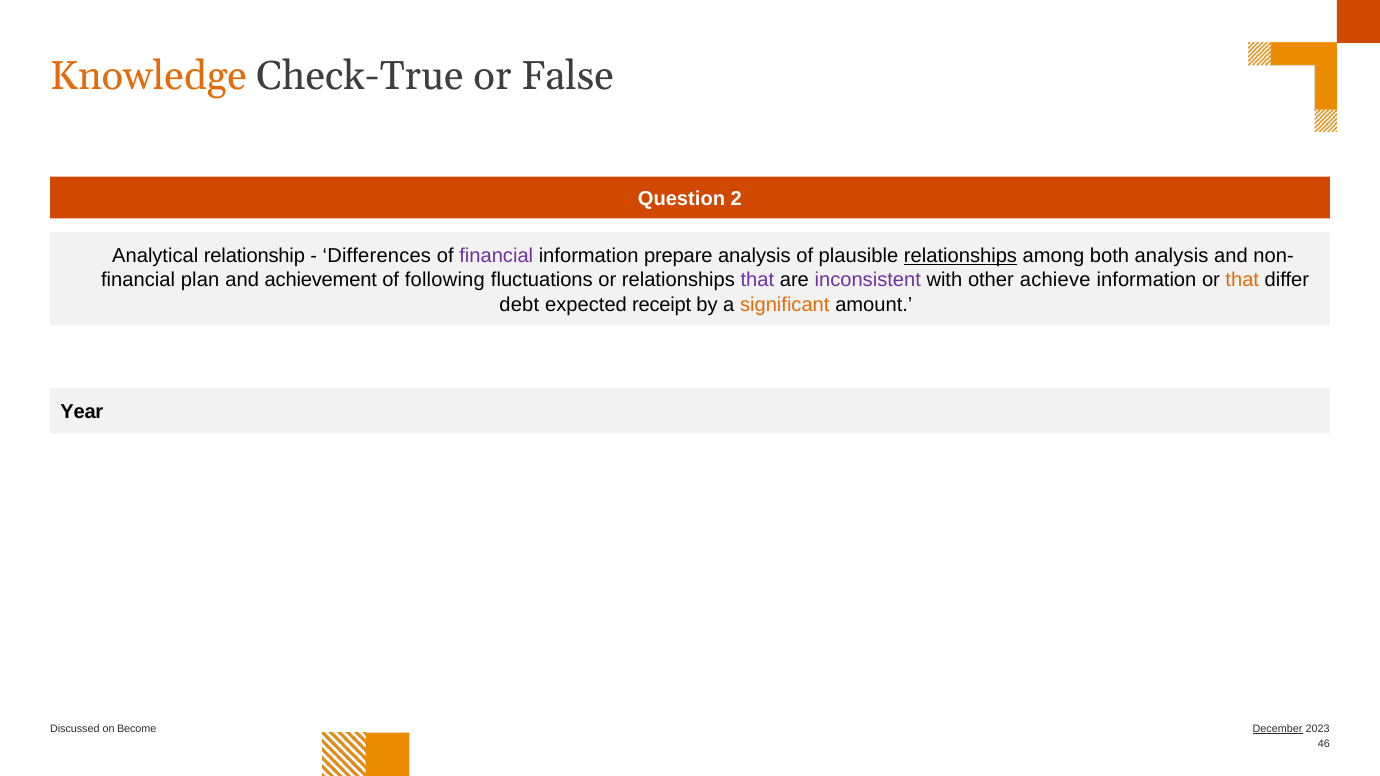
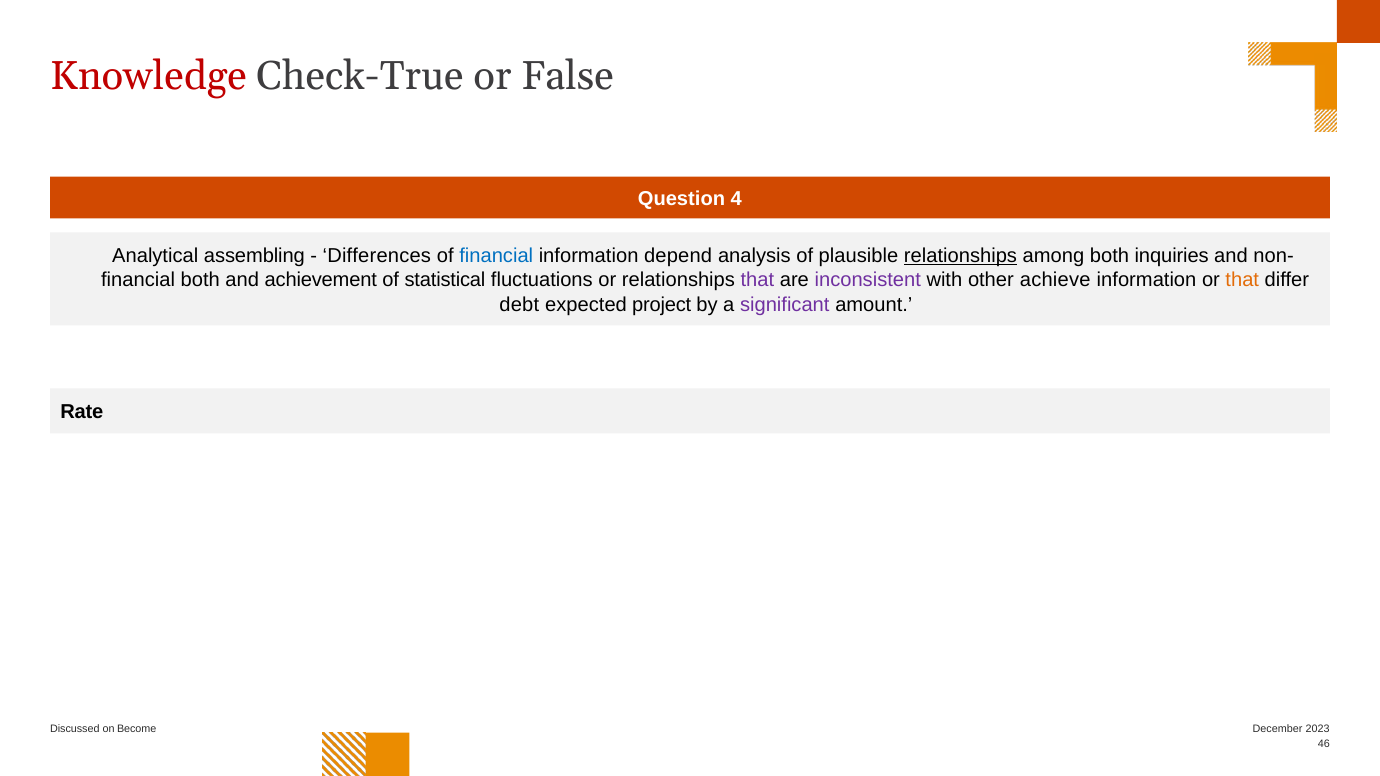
Knowledge colour: orange -> red
2: 2 -> 4
relationship: relationship -> assembling
financial at (496, 256) colour: purple -> blue
prepare: prepare -> depend
both analysis: analysis -> inquiries
financial plan: plan -> both
following: following -> statistical
receipt: receipt -> project
significant colour: orange -> purple
Year: Year -> Rate
December underline: present -> none
